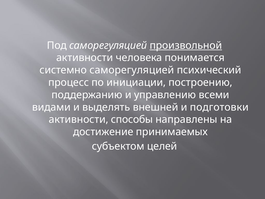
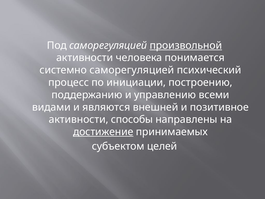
выделять: выделять -> являются
подготовки: подготовки -> позитивное
достижение underline: none -> present
